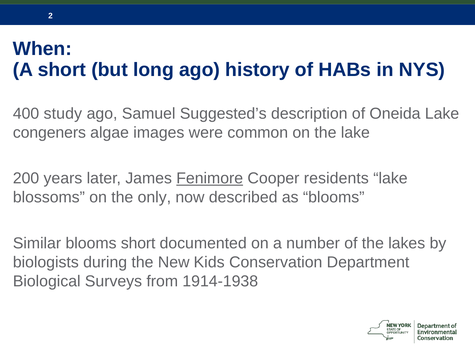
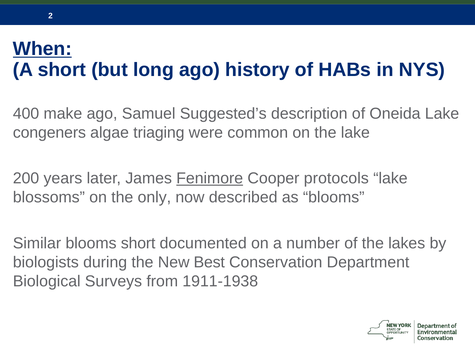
When underline: none -> present
study: study -> make
images: images -> triaging
residents: residents -> protocols
Kids: Kids -> Best
1914-1938: 1914-1938 -> 1911-1938
